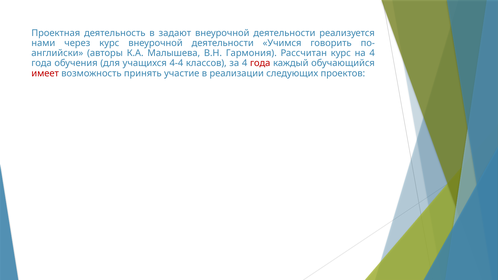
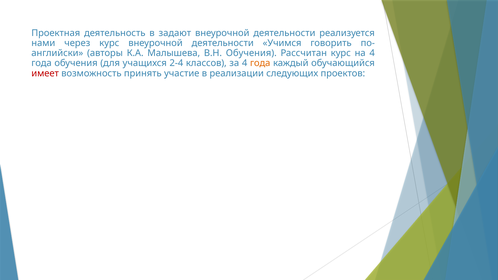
В.Н Гармония: Гармония -> Обучения
4-4: 4-4 -> 2-4
года at (260, 63) colour: red -> orange
